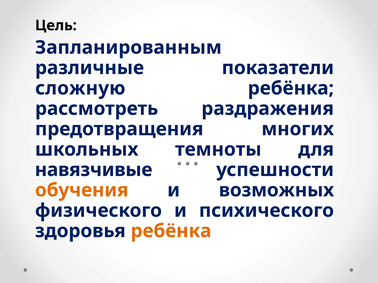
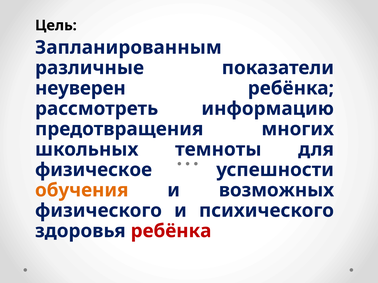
сложную: сложную -> неуверен
раздражения: раздражения -> информацию
навязчивые: навязчивые -> физическое
ребёнка at (171, 231) colour: orange -> red
